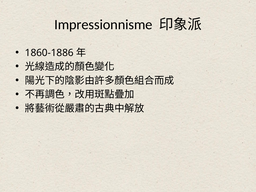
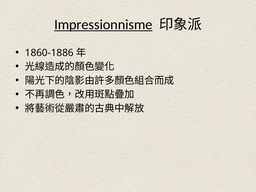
Impressionnisme underline: none -> present
